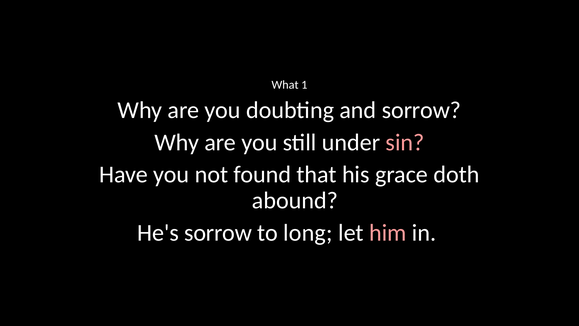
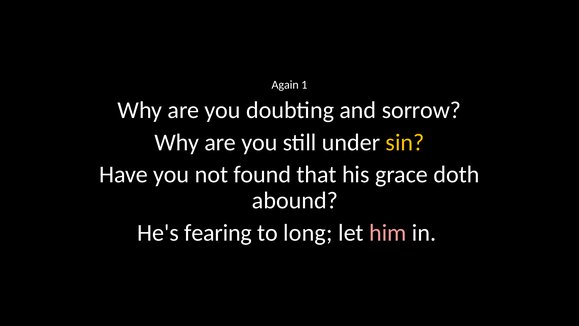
What: What -> Again
sin colour: pink -> yellow
He's sorrow: sorrow -> fearing
